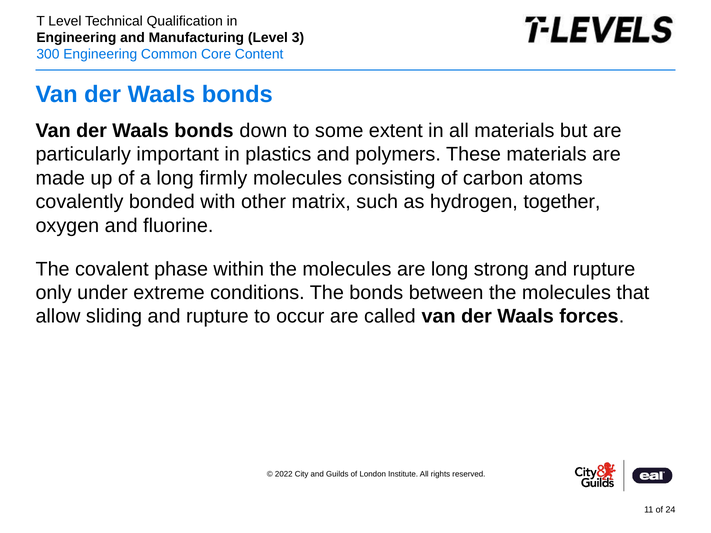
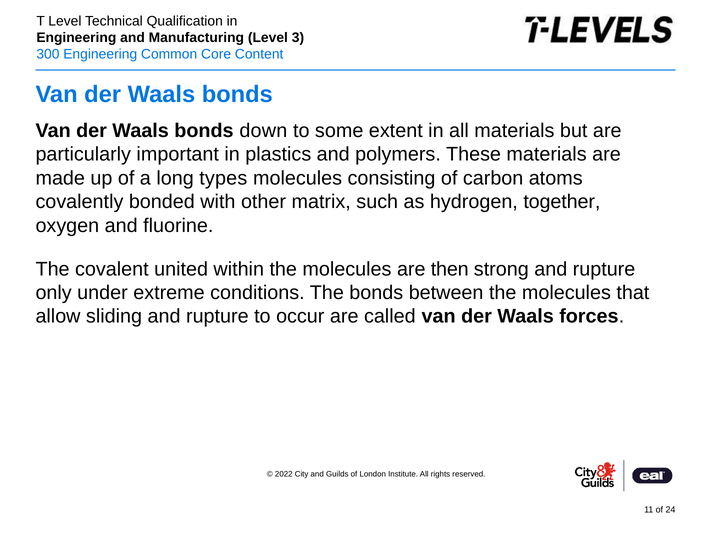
firmly: firmly -> types
phase: phase -> united
are long: long -> then
